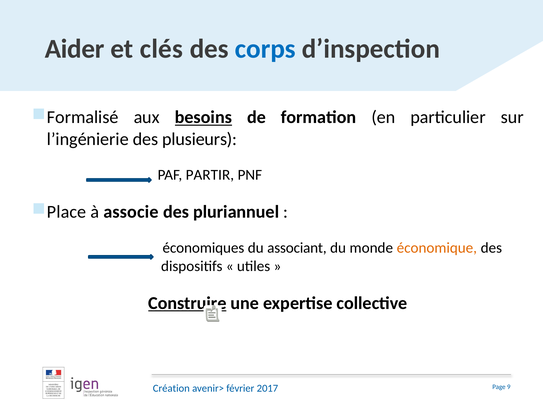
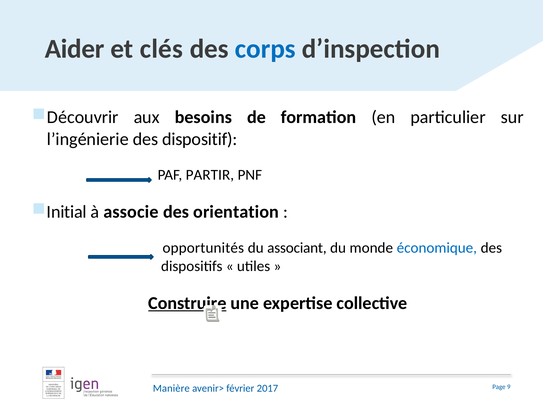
Formalisé: Formalisé -> Découvrir
besoins underline: present -> none
plusieurs: plusieurs -> dispositif
Place: Place -> Initial
pluriannuel: pluriannuel -> orientation
économiques: économiques -> opportunités
économique colour: orange -> blue
Création: Création -> Manière
